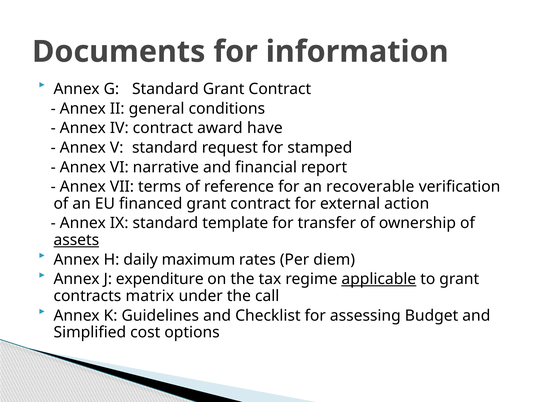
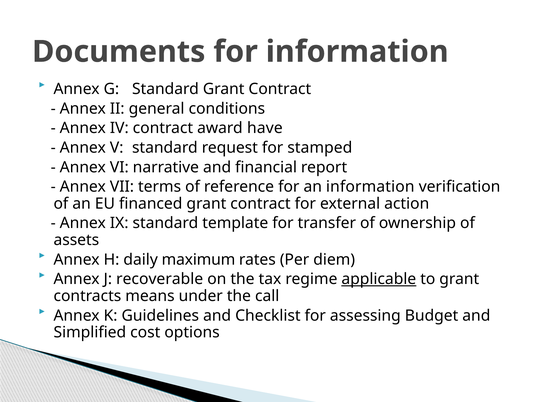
an recoverable: recoverable -> information
assets underline: present -> none
expenditure: expenditure -> recoverable
matrix: matrix -> means
